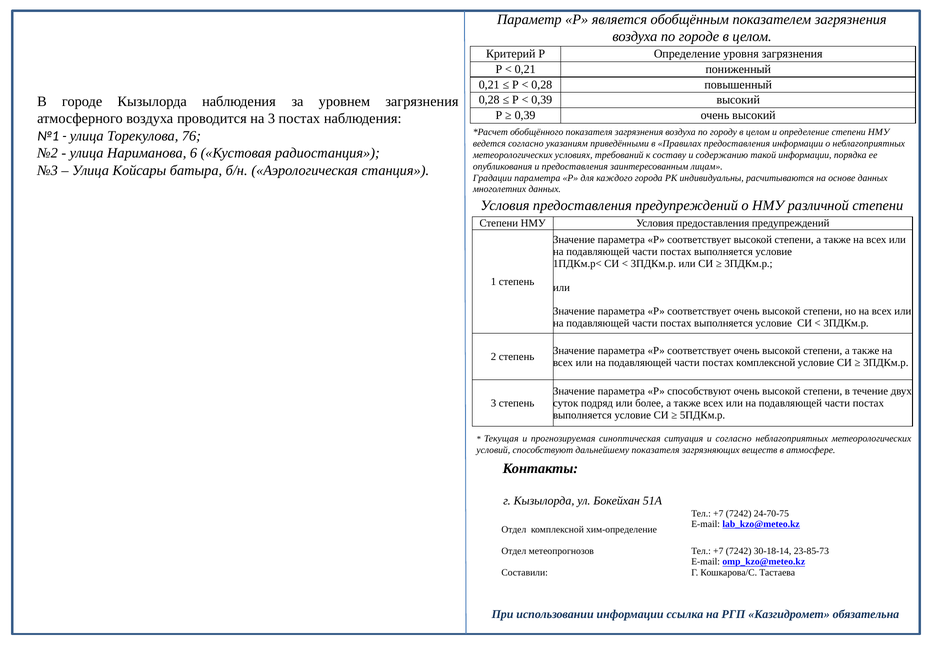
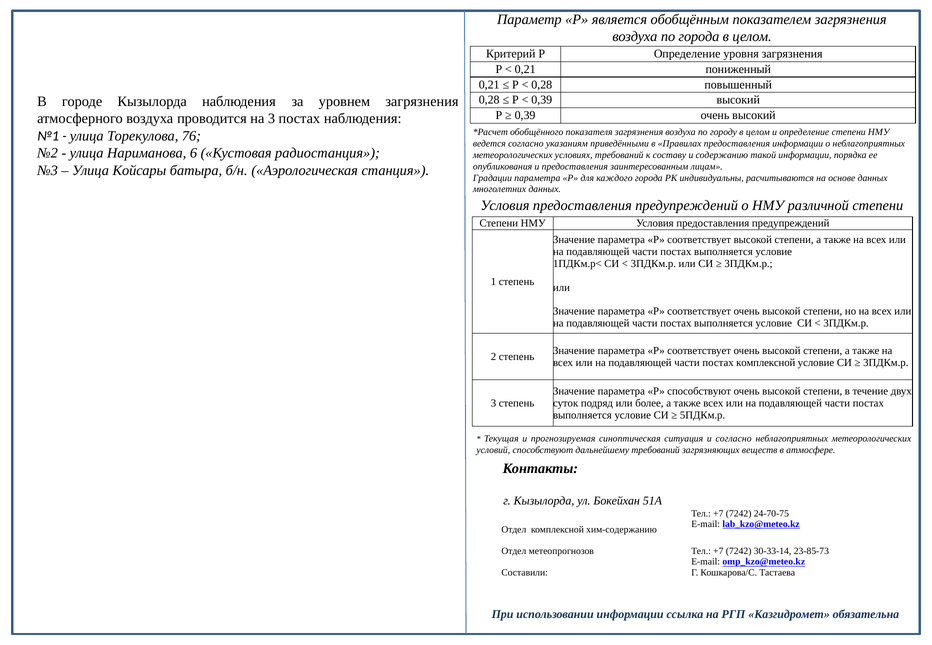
по городе: городе -> города
дальнейшему показателя: показателя -> требований
хим-определение: хим-определение -> хим-содержанию
30-18-14: 30-18-14 -> 30-33-14
